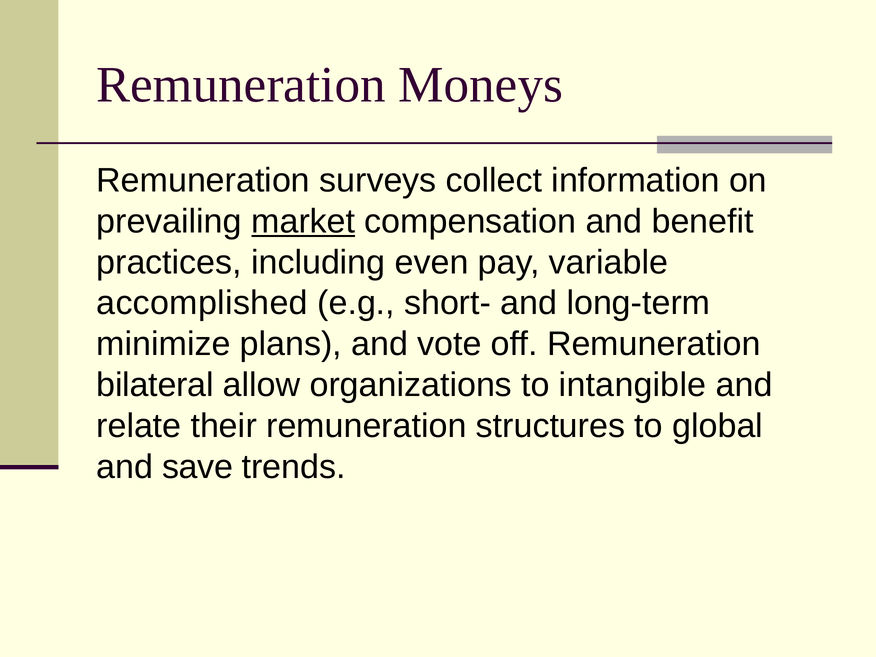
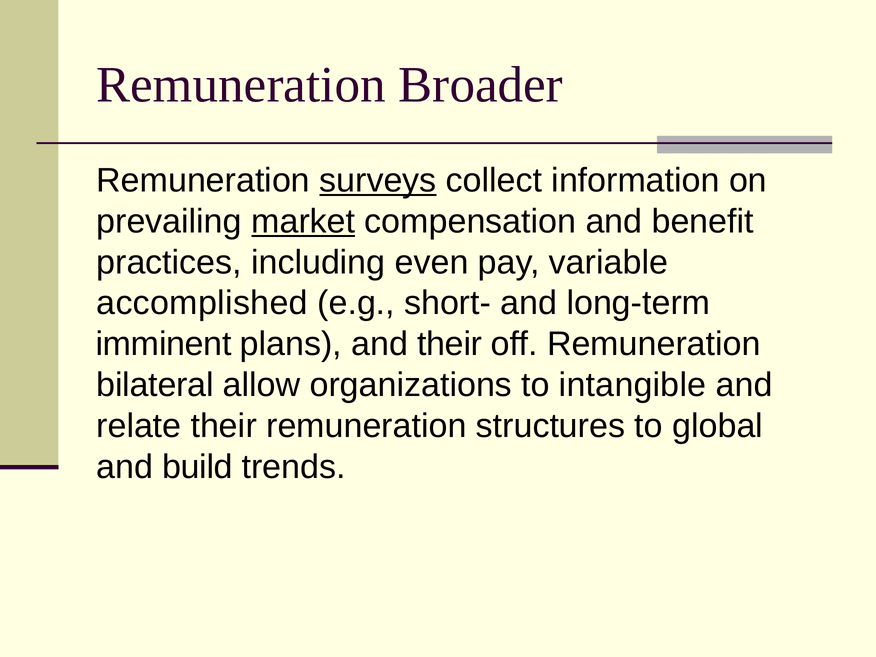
Moneys: Moneys -> Broader
surveys underline: none -> present
minimize: minimize -> imminent
and vote: vote -> their
save: save -> build
